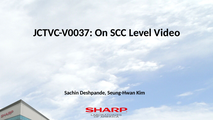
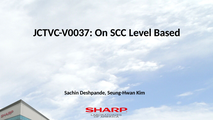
Video: Video -> Based
